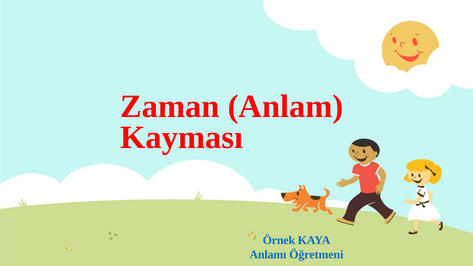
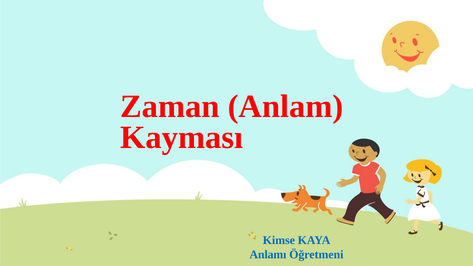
Örnek: Örnek -> Kimse
